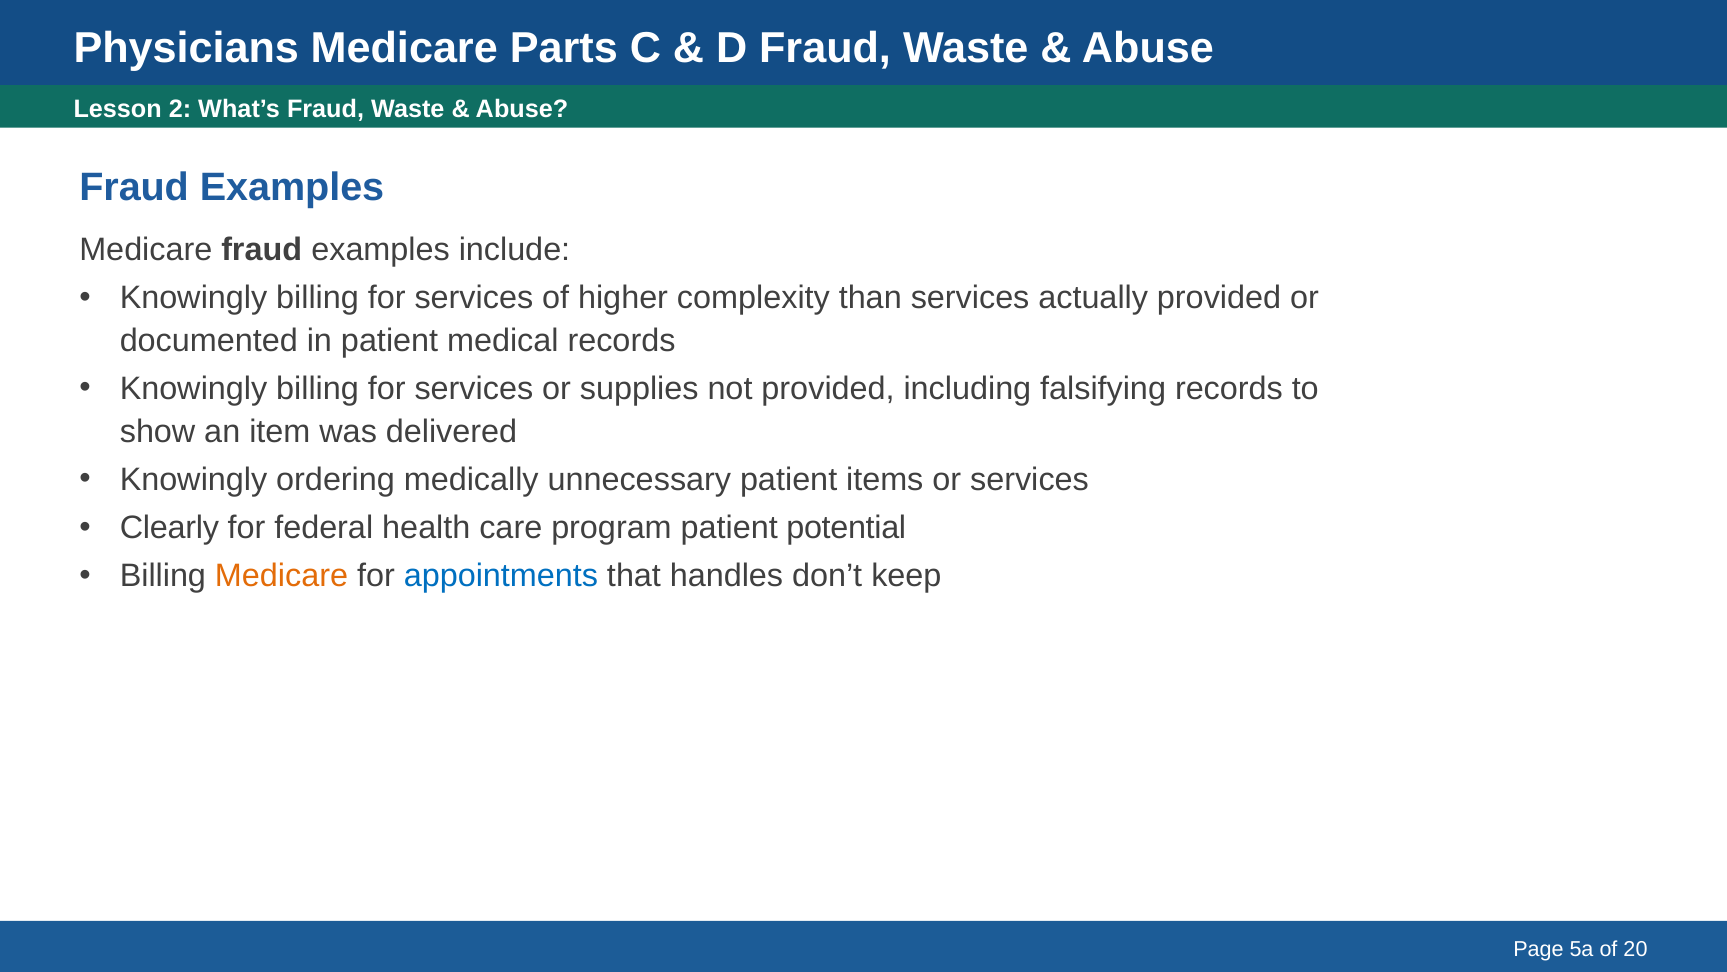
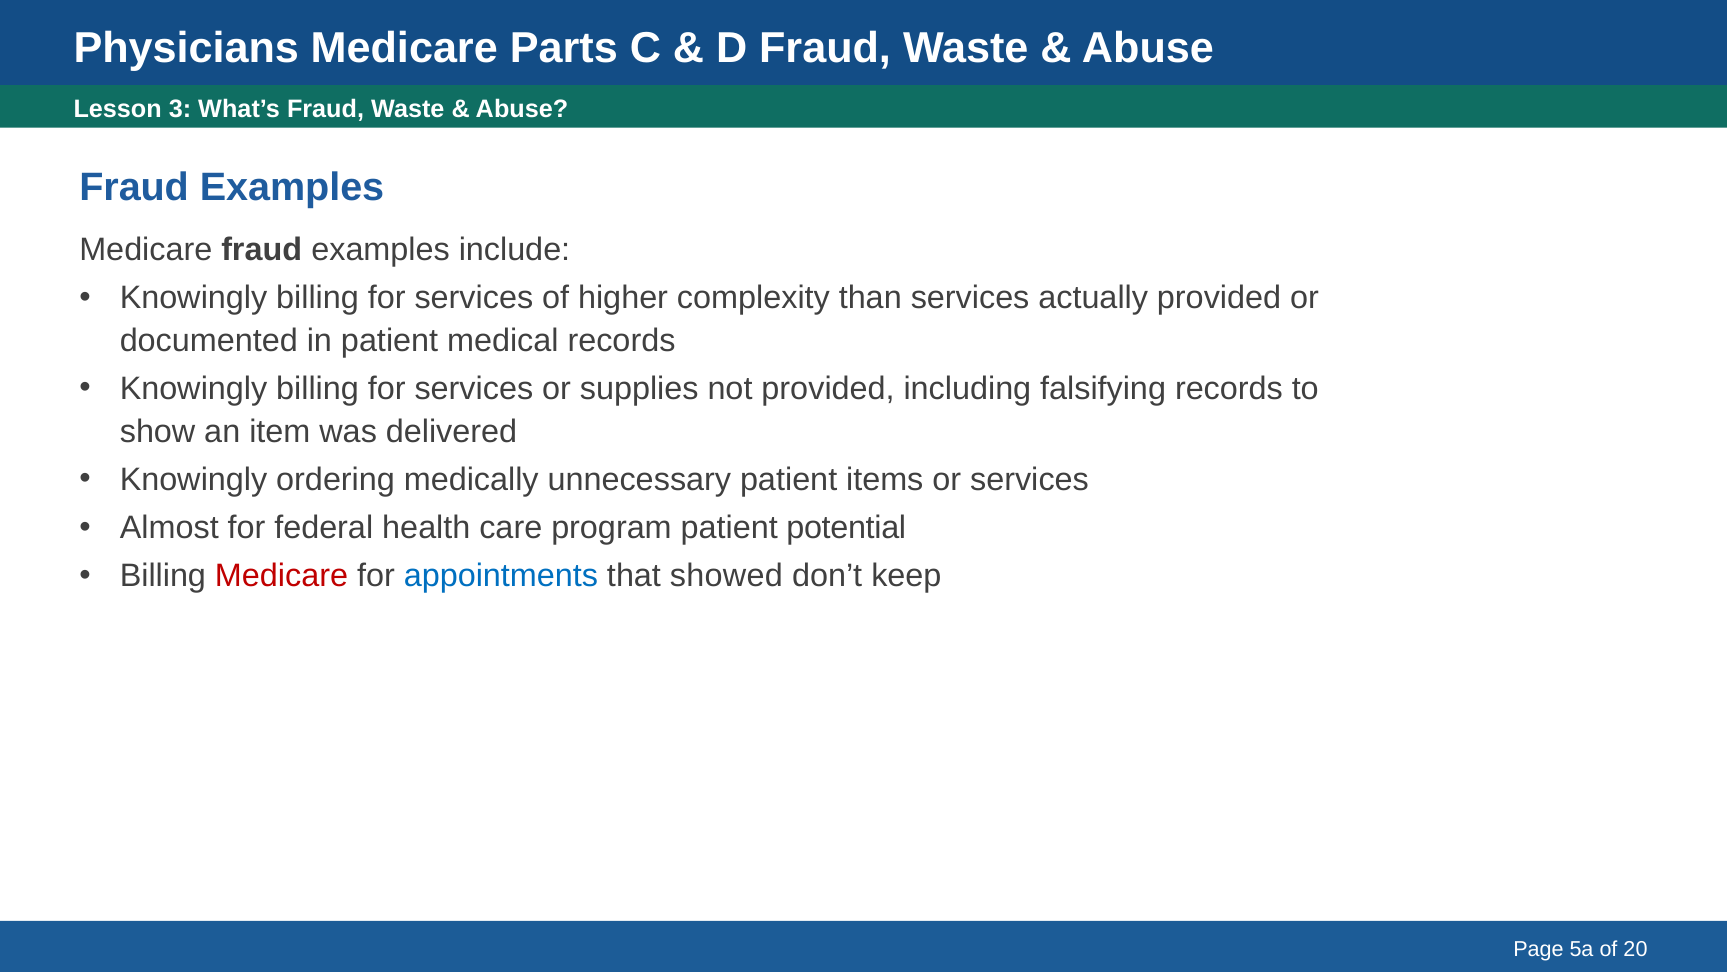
2: 2 -> 3
Clearly: Clearly -> Almost
Medicare at (282, 576) colour: orange -> red
handles: handles -> showed
